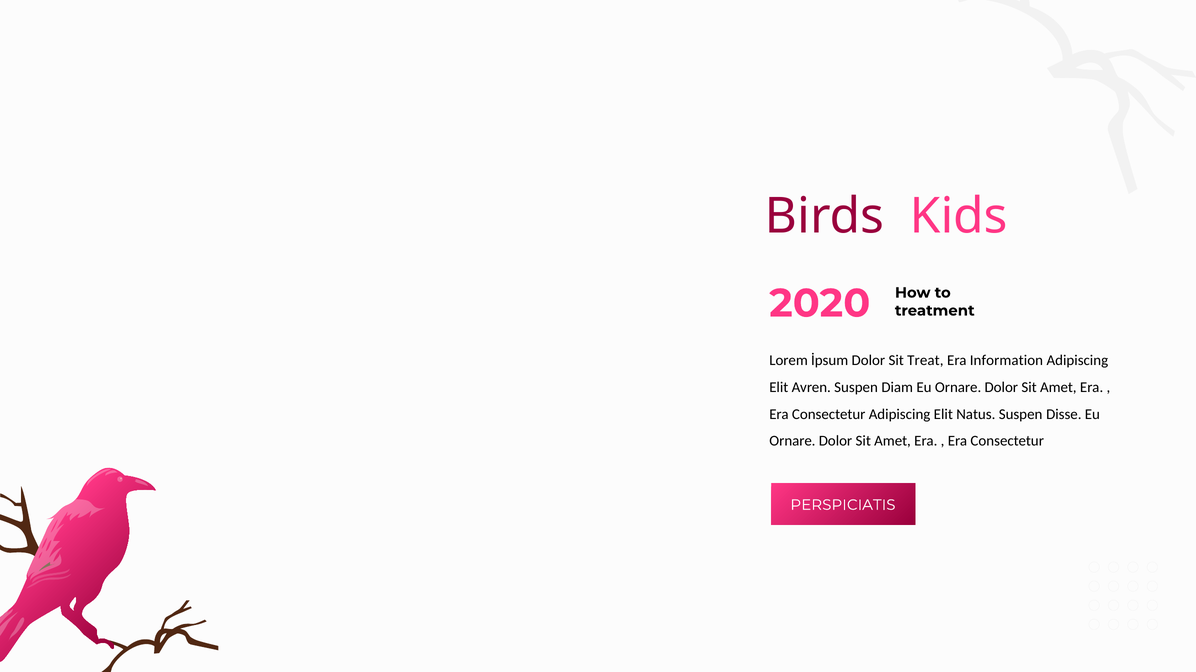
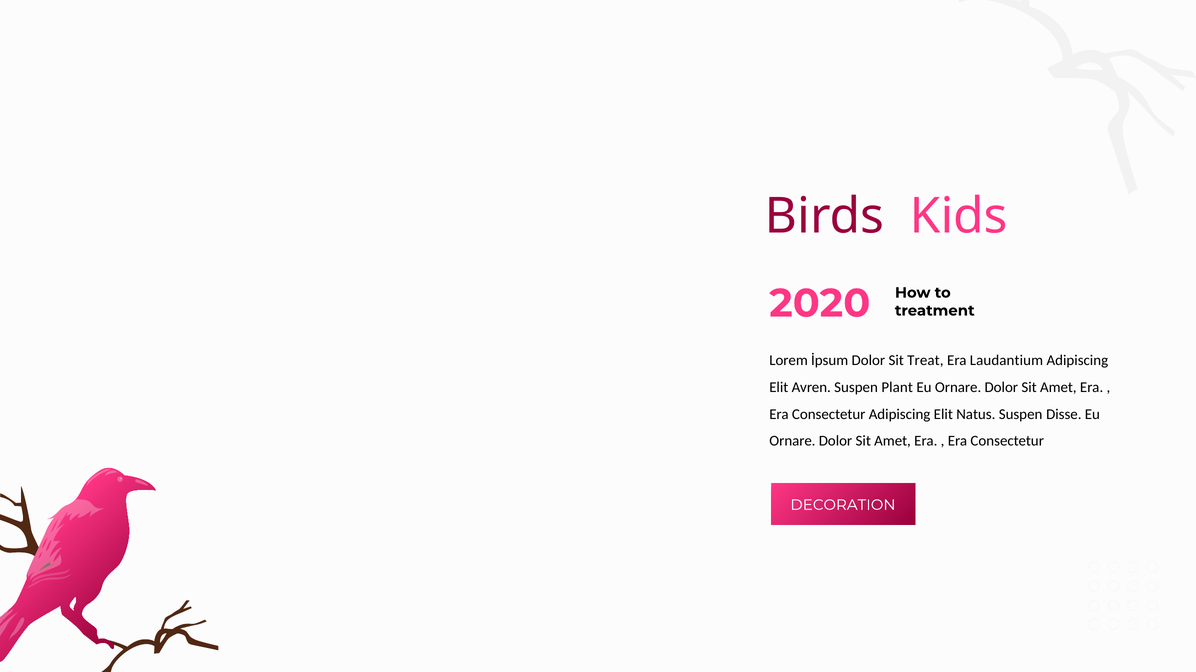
Information: Information -> Laudantium
Diam: Diam -> Plant
PERSPICIATIS: PERSPICIATIS -> DECORATION
